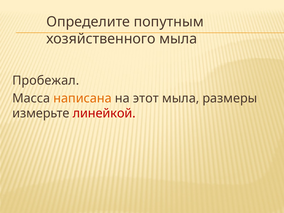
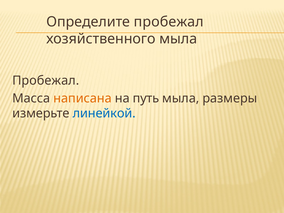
Определите попутным: попутным -> пробежал
этот: этот -> путь
линейкой colour: red -> blue
